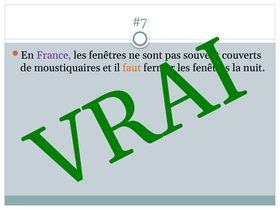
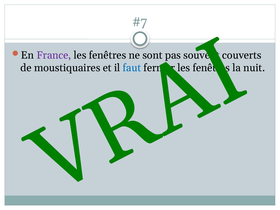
faut colour: orange -> blue
